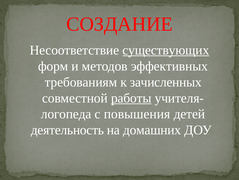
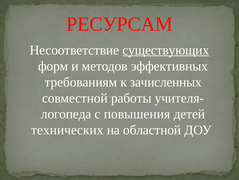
СОЗДАНИЕ: СОЗДАНИЕ -> РЕСУРСАМ
работы underline: present -> none
деятельность: деятельность -> технических
домашних: домашних -> областной
